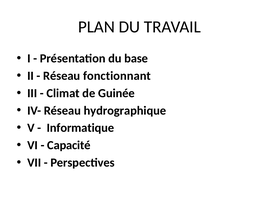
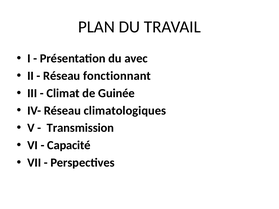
base: base -> avec
hydrographique: hydrographique -> climatologiques
Informatique: Informatique -> Transmission
